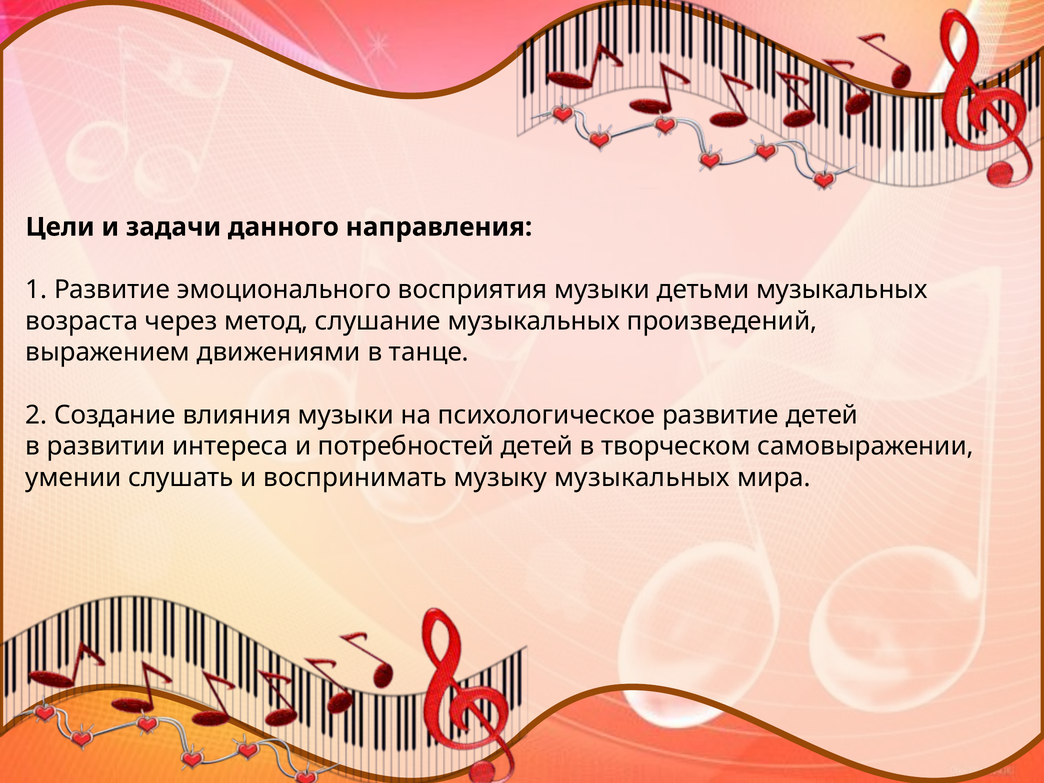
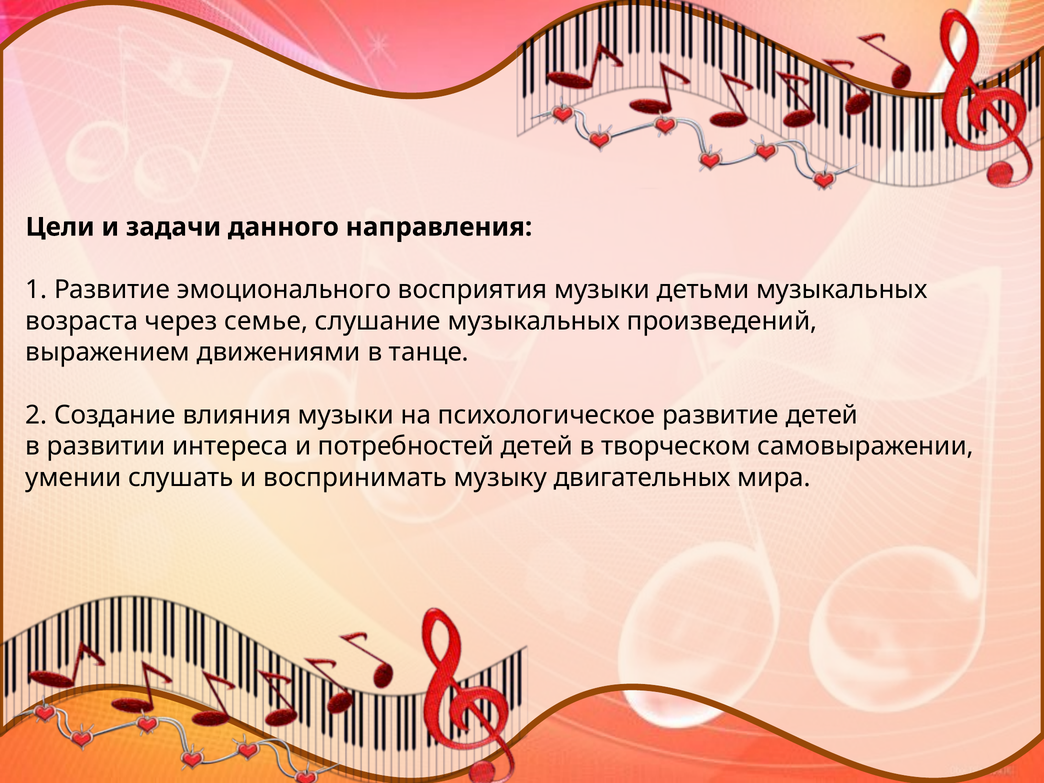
метод: метод -> семье
музыку музыкальных: музыкальных -> двигательных
